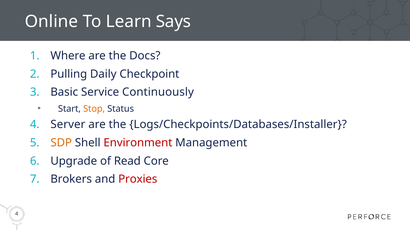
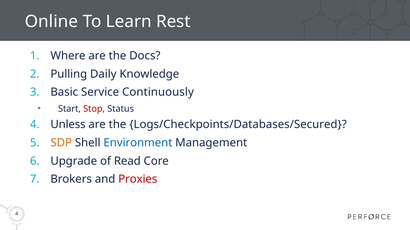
Says: Says -> Rest
Checkpoint: Checkpoint -> Knowledge
Stop colour: orange -> red
Server: Server -> Unless
Logs/Checkpoints/Databases/Installer: Logs/Checkpoints/Databases/Installer -> Logs/Checkpoints/Databases/Secured
Environment colour: red -> blue
